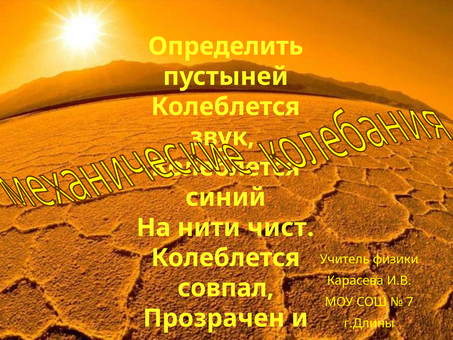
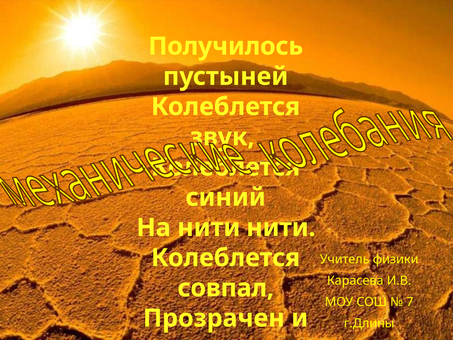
Определить: Определить -> Получилось
нити чист: чист -> нити
